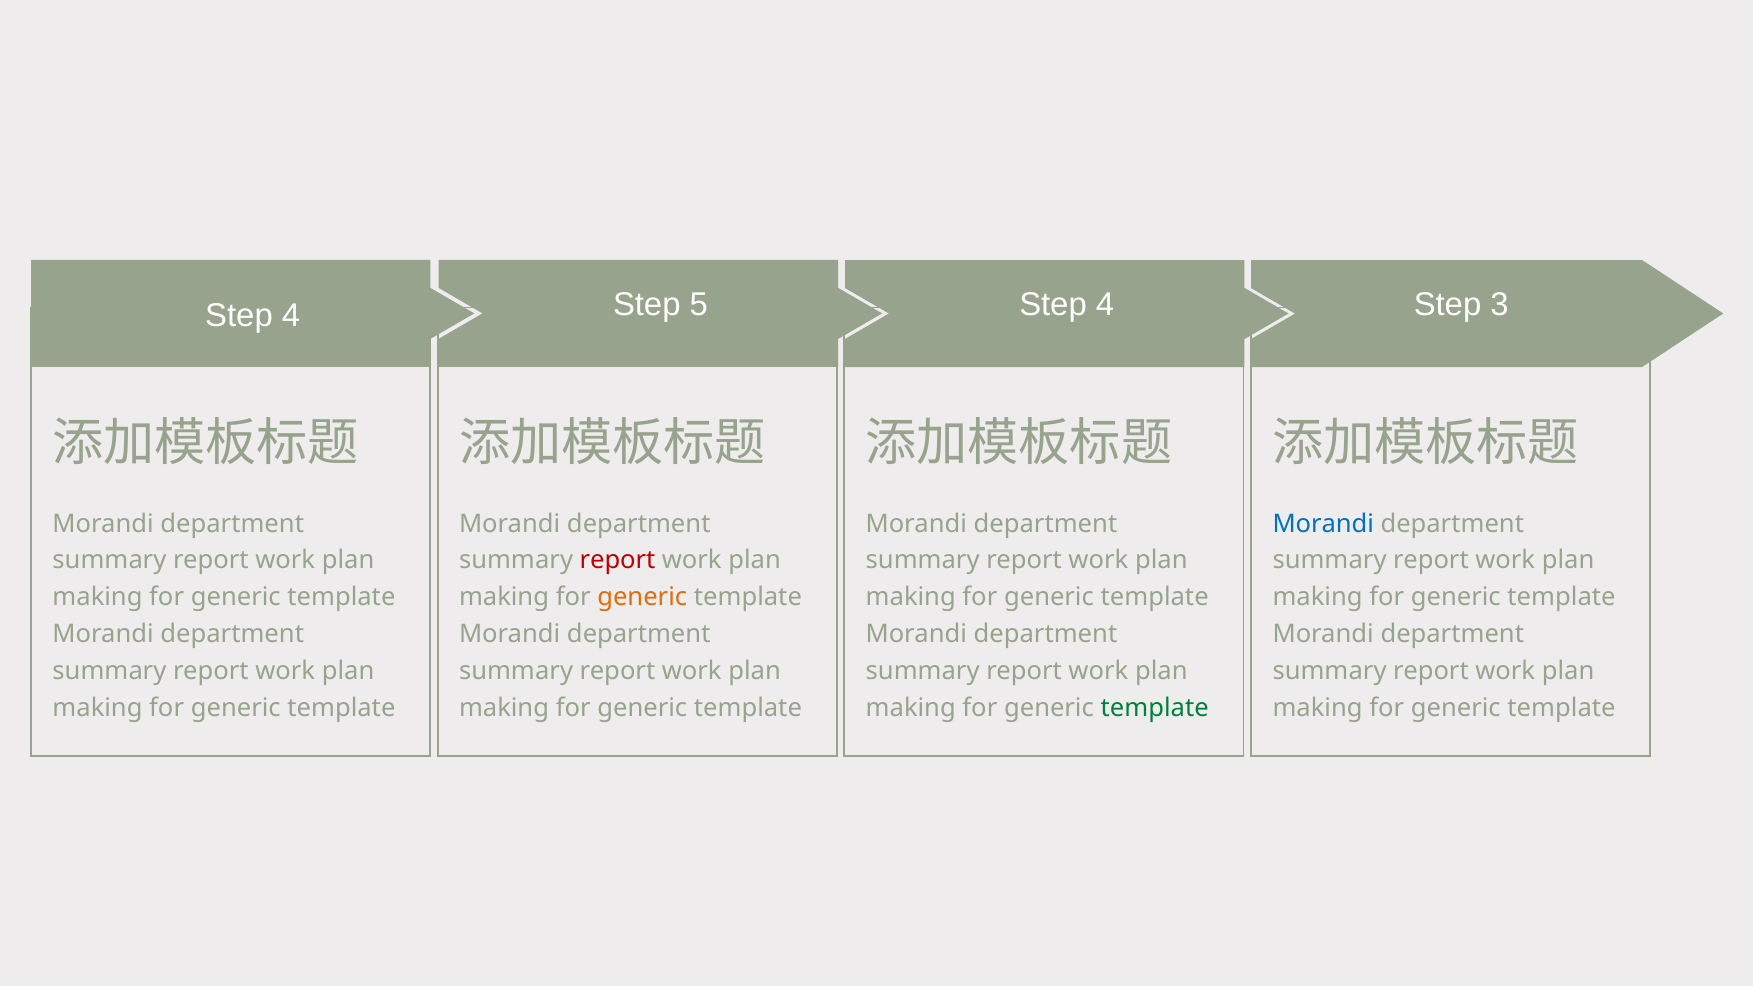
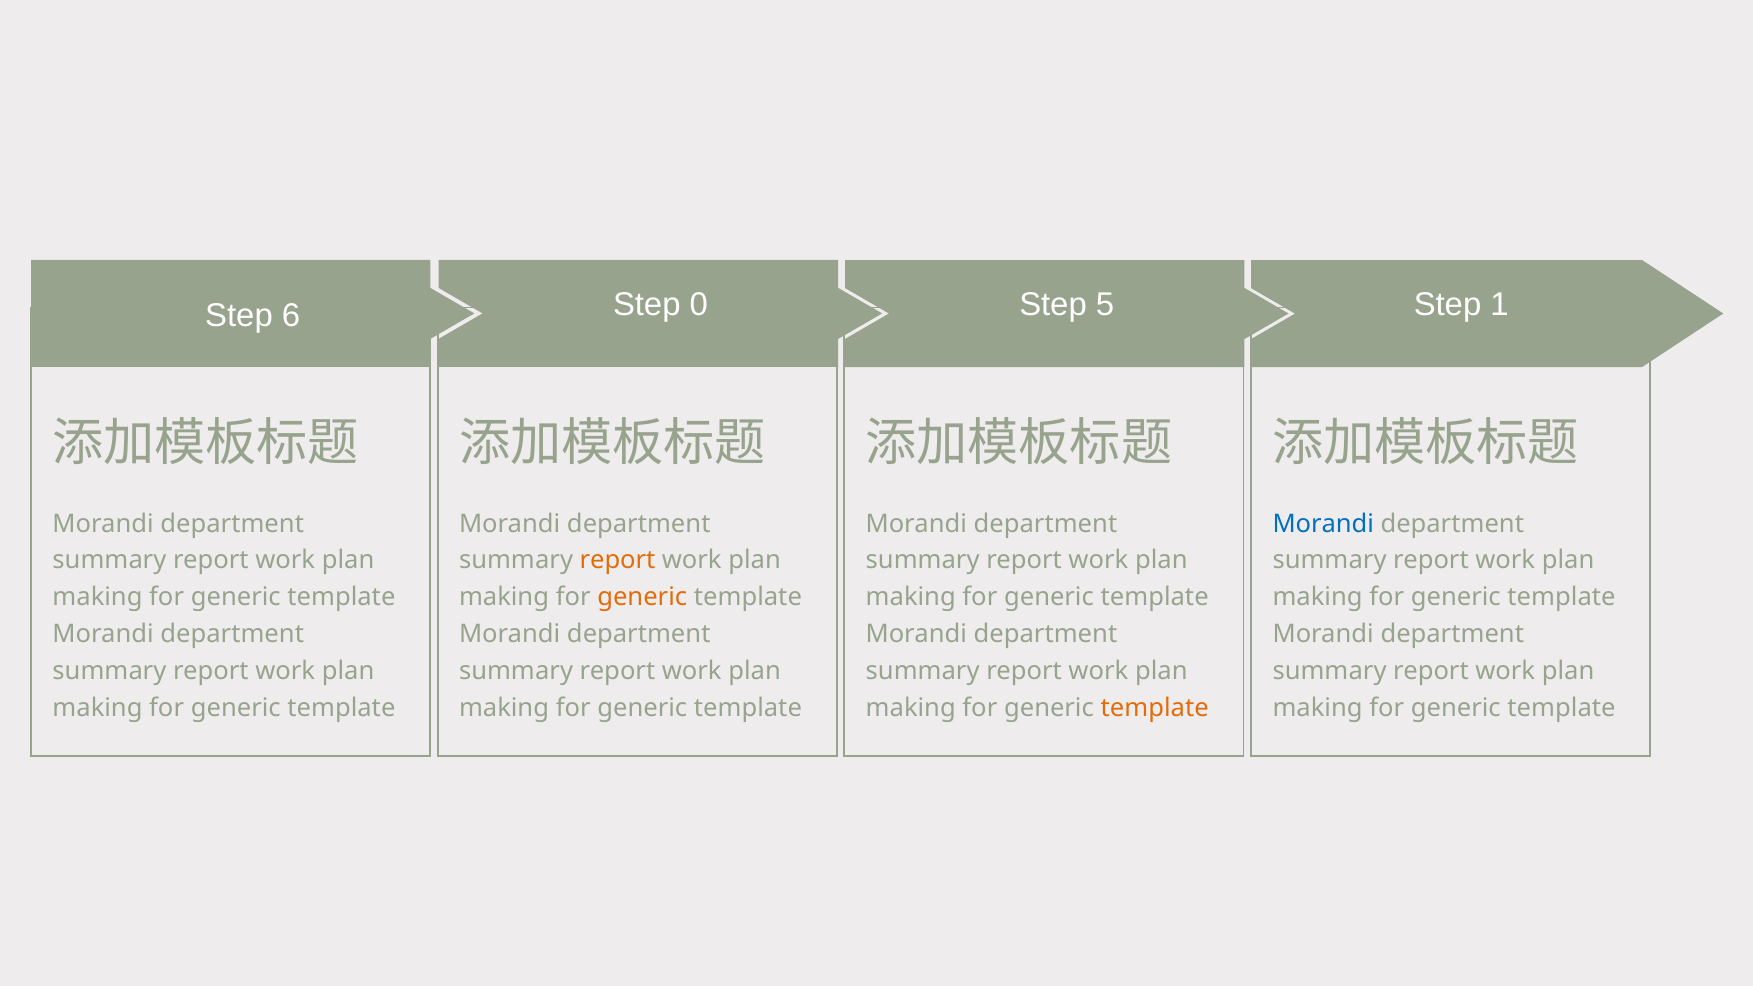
4 at (291, 316): 4 -> 6
5: 5 -> 0
4 at (1105, 305): 4 -> 5
3: 3 -> 1
report at (618, 561) colour: red -> orange
template at (1155, 708) colour: green -> orange
